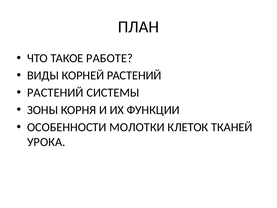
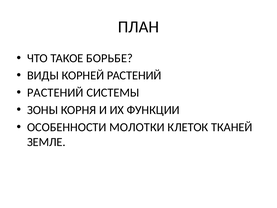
РАБОТЕ: РАБОТЕ -> БОРЬБЕ
УРОКА: УРОКА -> ЗЕМЛЕ
